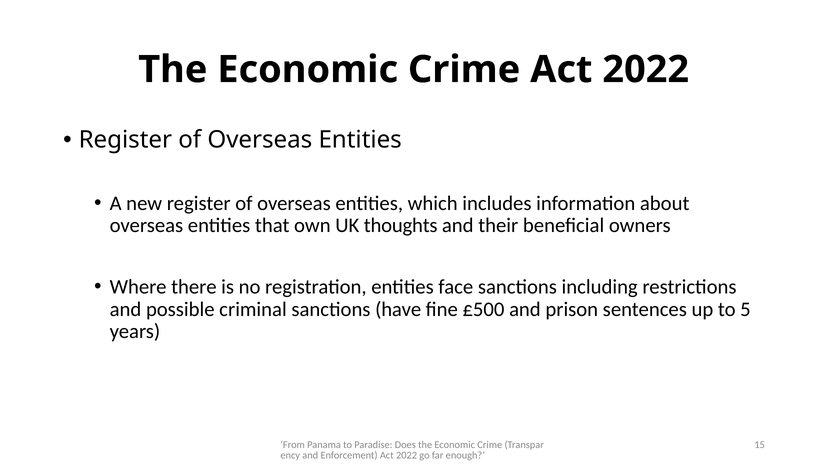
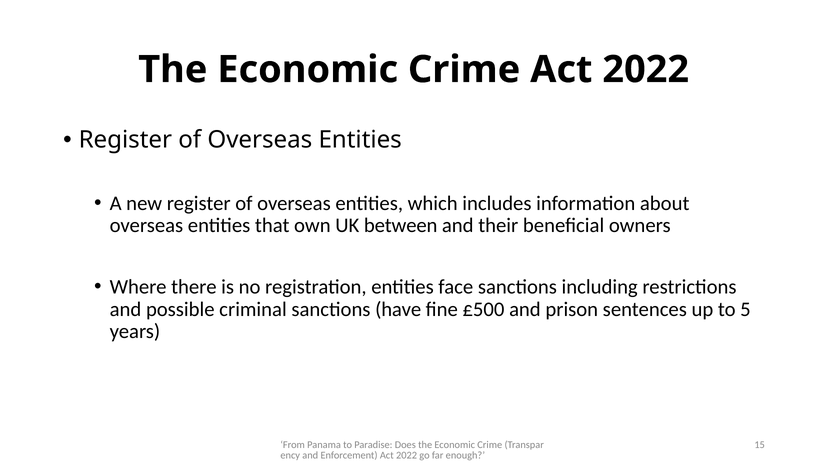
thoughts: thoughts -> between
